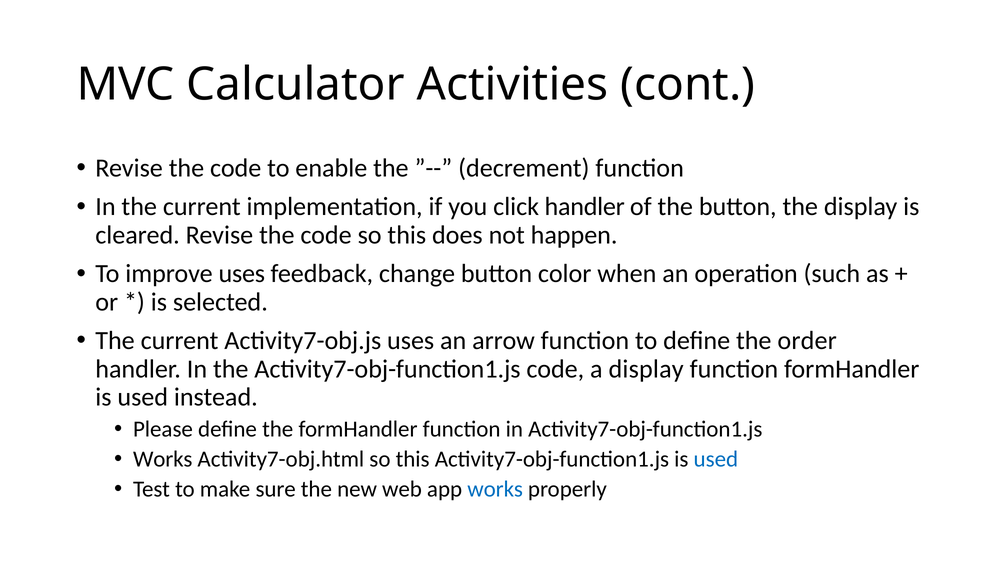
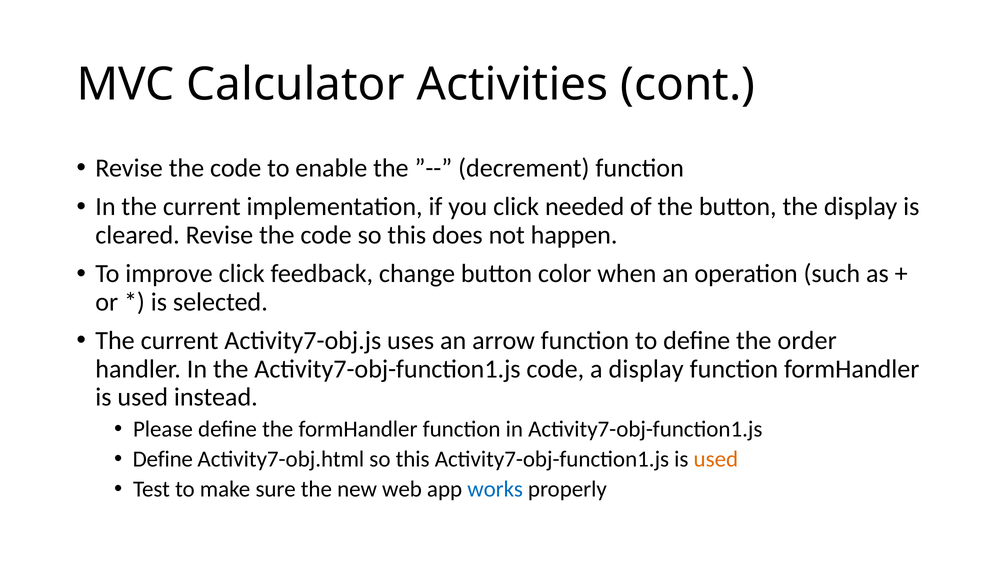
click handler: handler -> needed
improve uses: uses -> click
Works at (163, 459): Works -> Define
used at (716, 459) colour: blue -> orange
